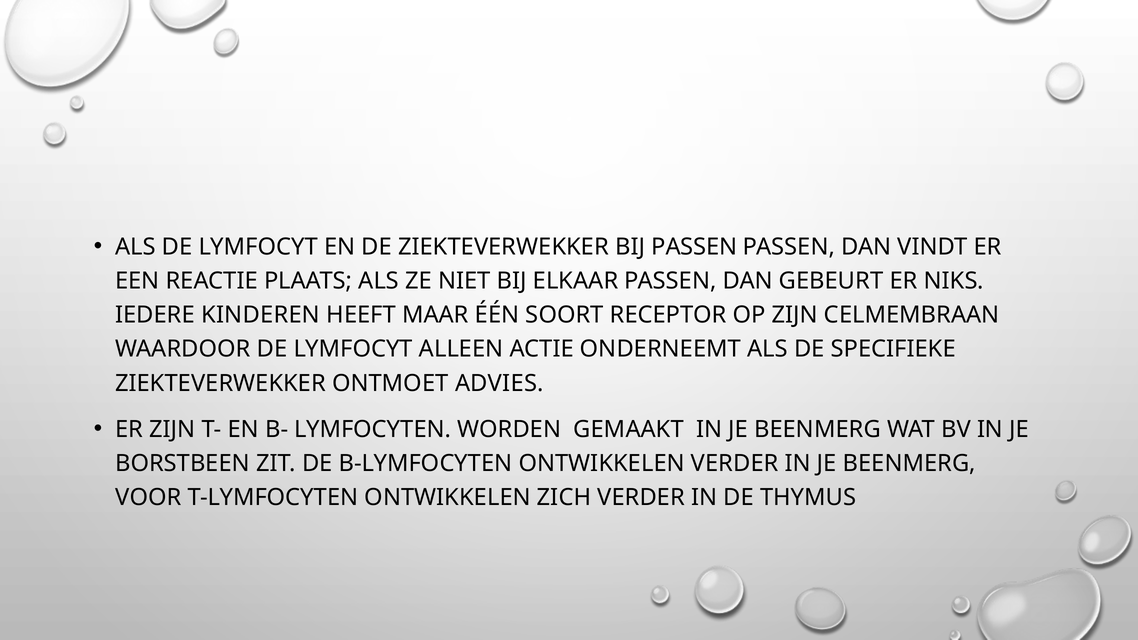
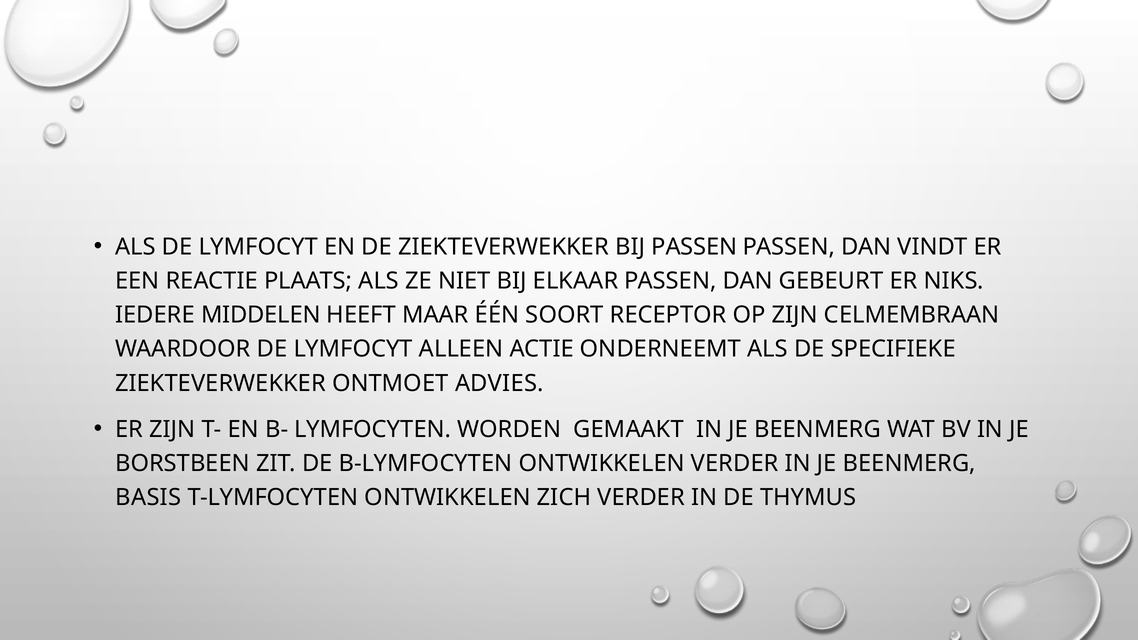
KINDEREN: KINDEREN -> MIDDELEN
VOOR: VOOR -> BASIS
